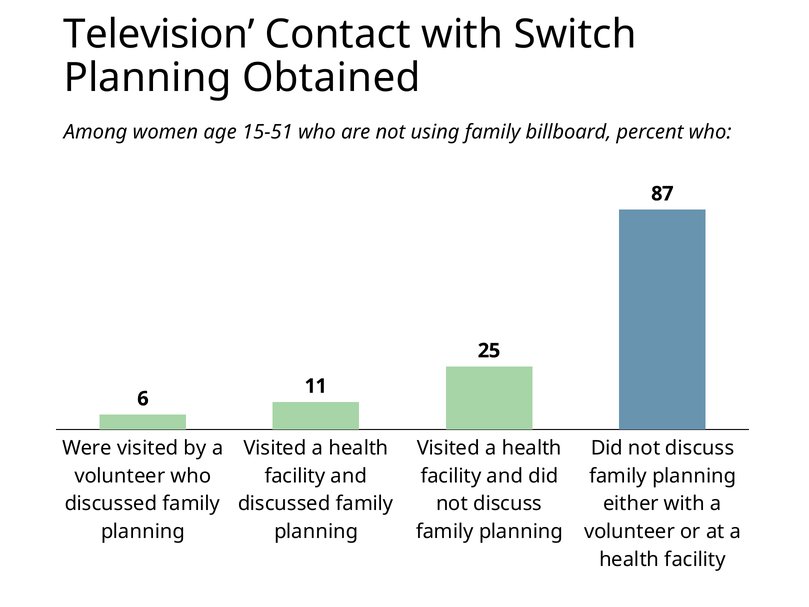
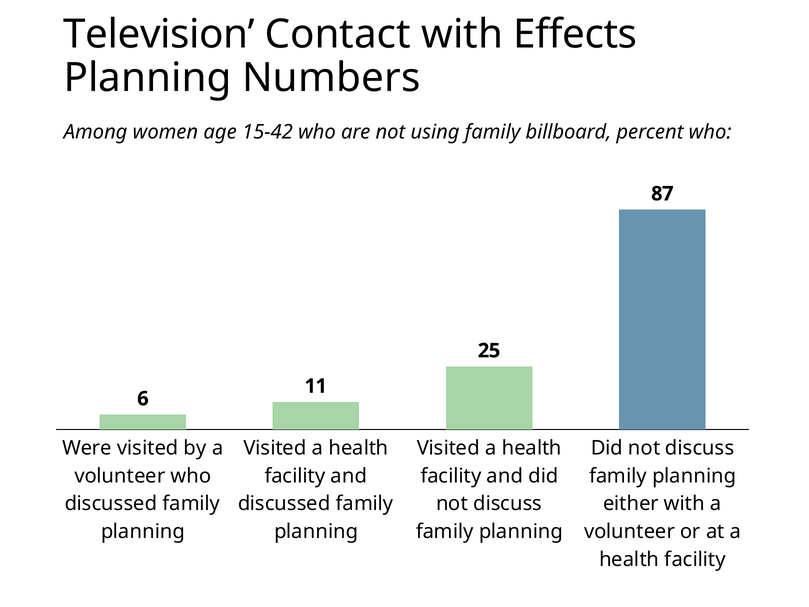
Switch: Switch -> Effects
Obtained: Obtained -> Numbers
15-51: 15-51 -> 15-42
